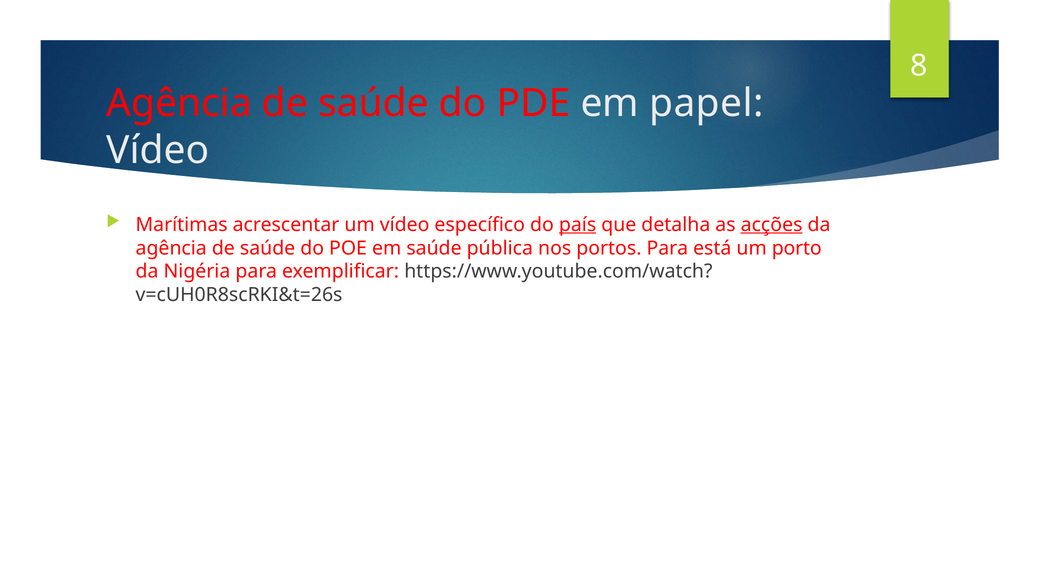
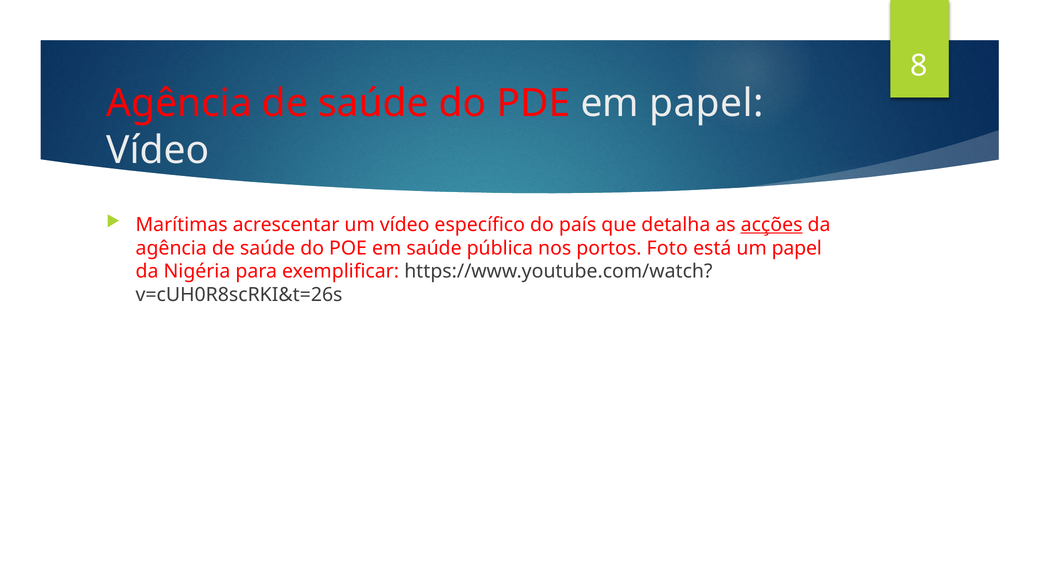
país underline: present -> none
portos Para: Para -> Foto
um porto: porto -> papel
